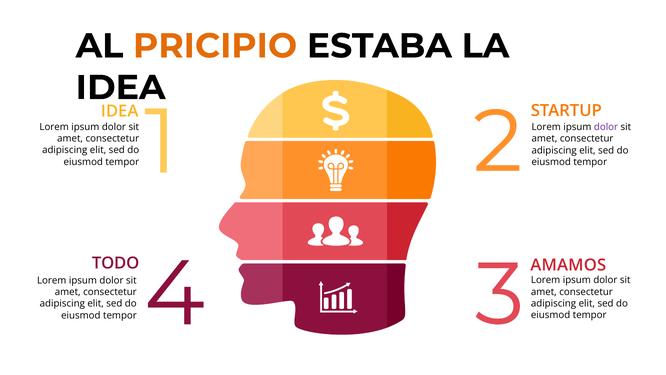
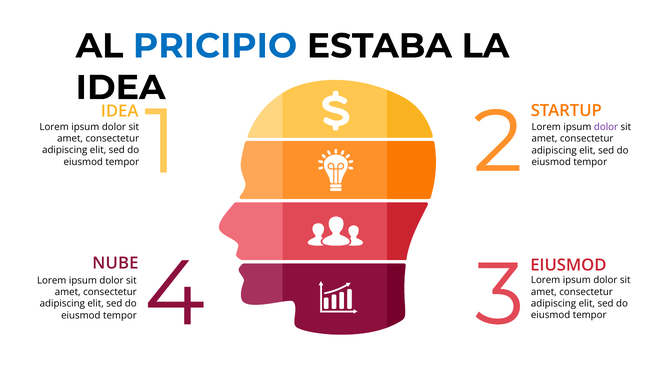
PRICIPIO colour: orange -> blue
TODO: TODO -> NUBE
AMAMOS at (568, 265): AMAMOS -> EIUSMOD
